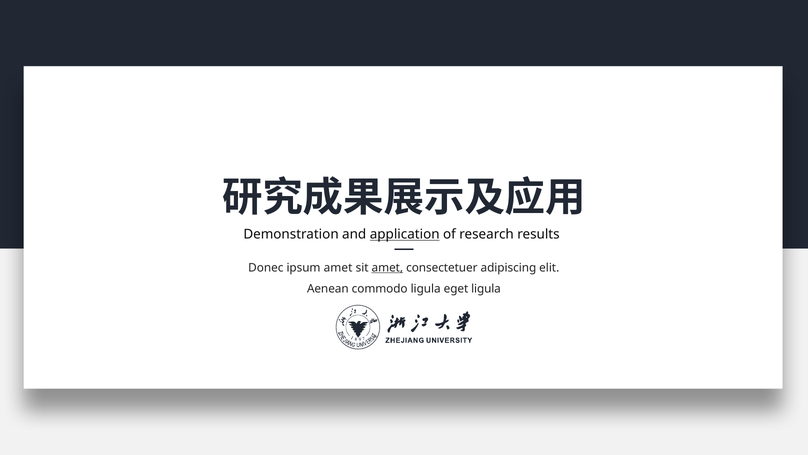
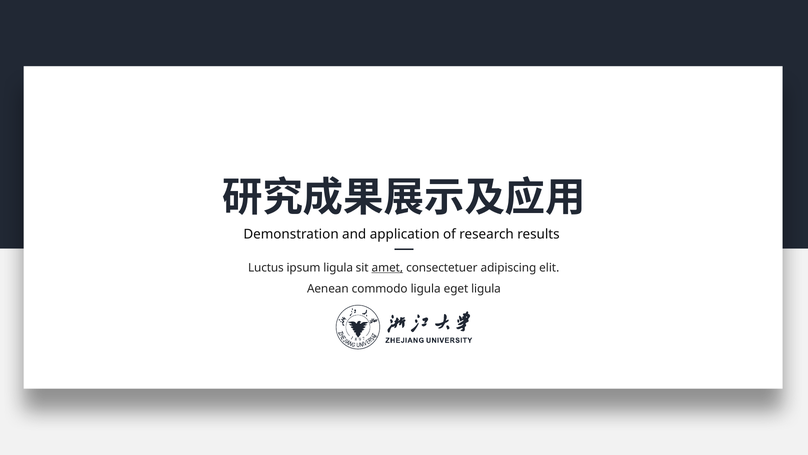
application underline: present -> none
Donec: Donec -> Luctus
ipsum amet: amet -> ligula
